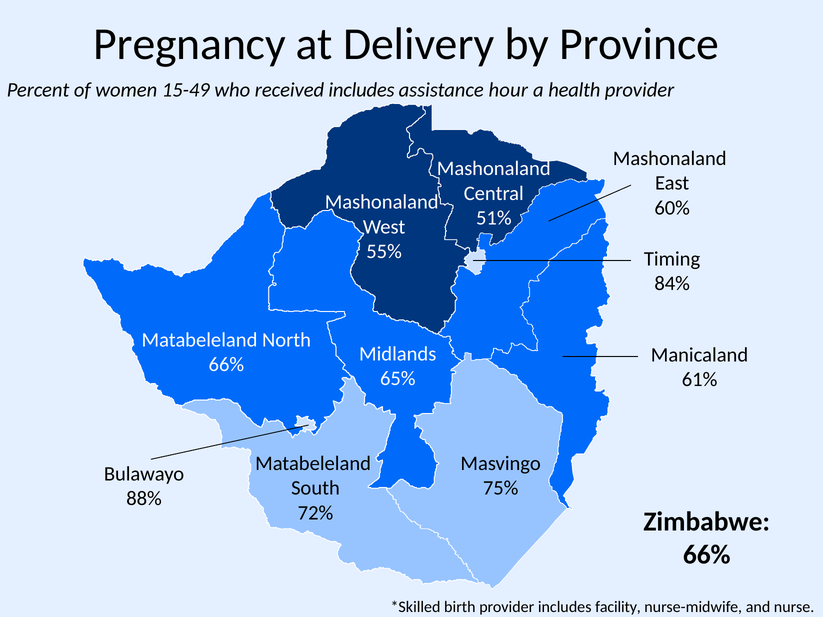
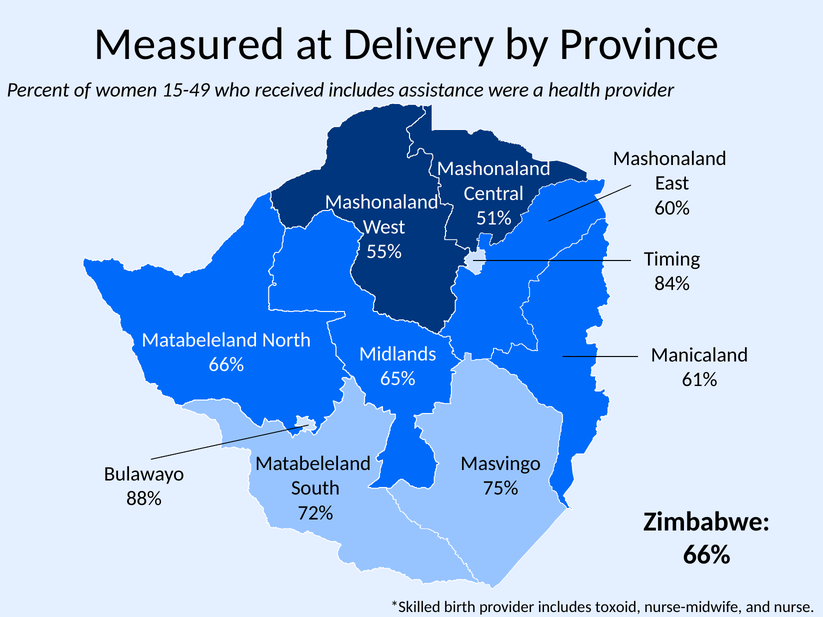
Pregnancy: Pregnancy -> Measured
hour: hour -> were
facility: facility -> toxoid
